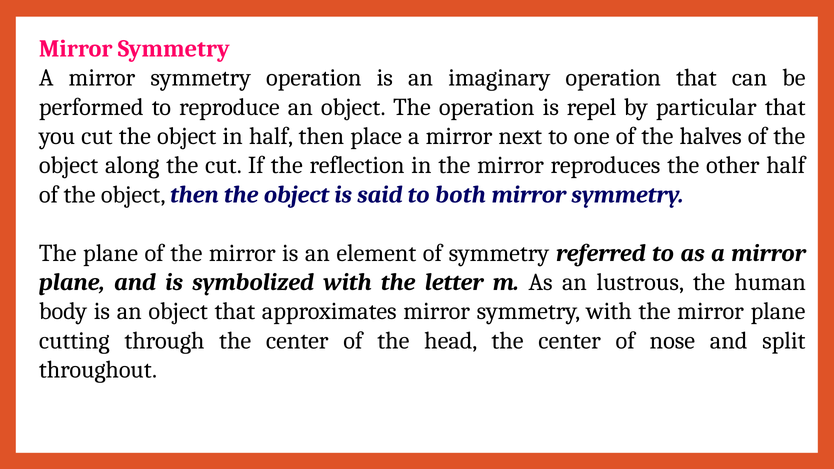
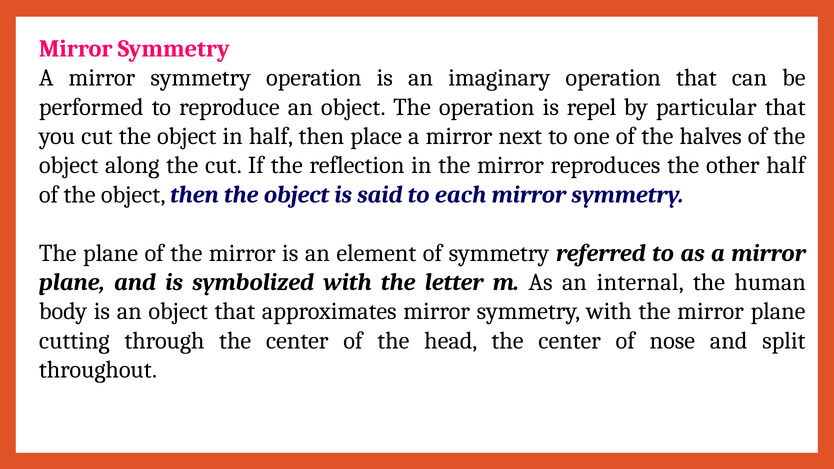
both: both -> each
lustrous: lustrous -> internal
